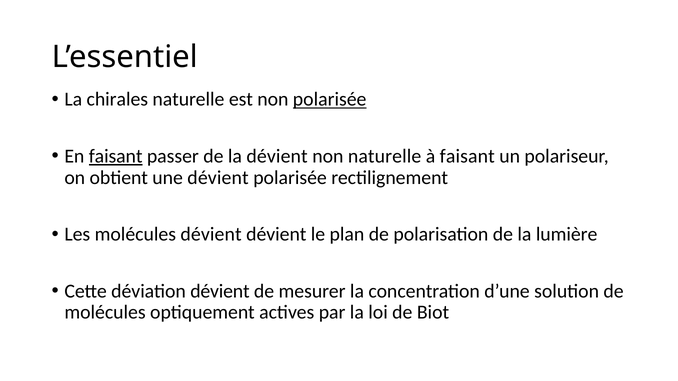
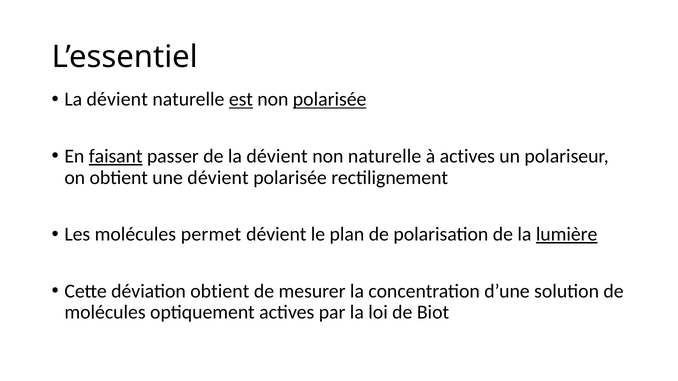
chirales at (117, 99): chirales -> dévient
est underline: none -> present
à faisant: faisant -> actives
molécules dévient: dévient -> permet
lumière underline: none -> present
déviation dévient: dévient -> obtient
